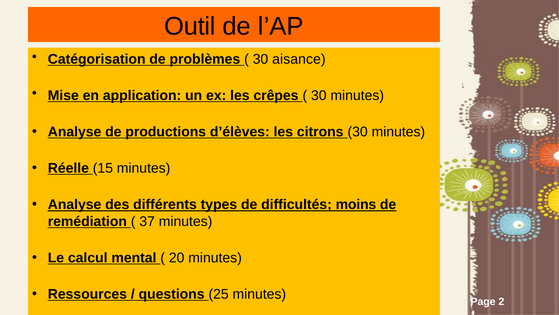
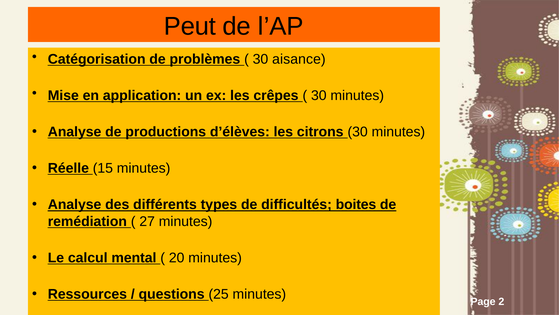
Outil: Outil -> Peut
moins: moins -> boites
37: 37 -> 27
